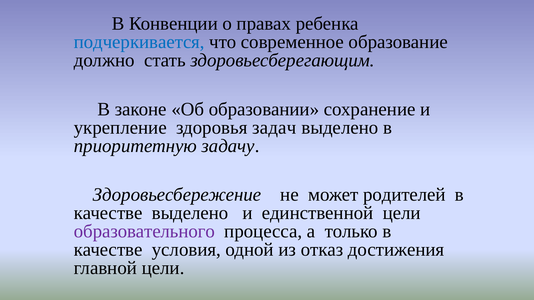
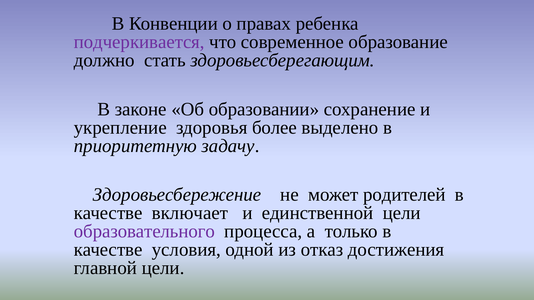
подчеркивается colour: blue -> purple
задач: задач -> более
качестве выделено: выделено -> включает
